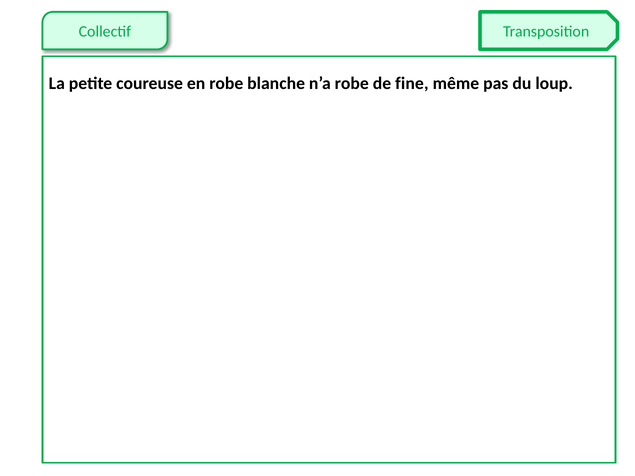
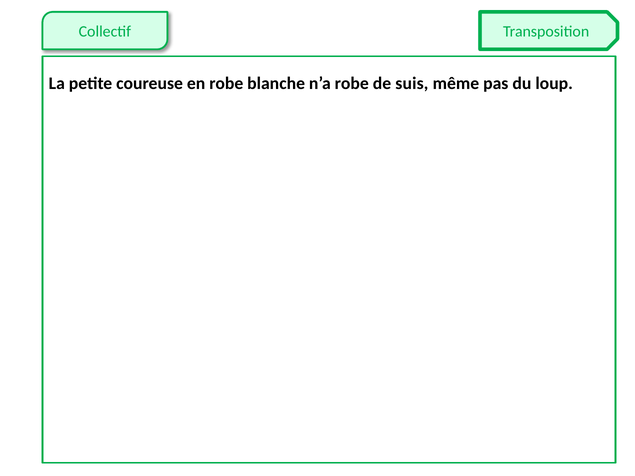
fine: fine -> suis
